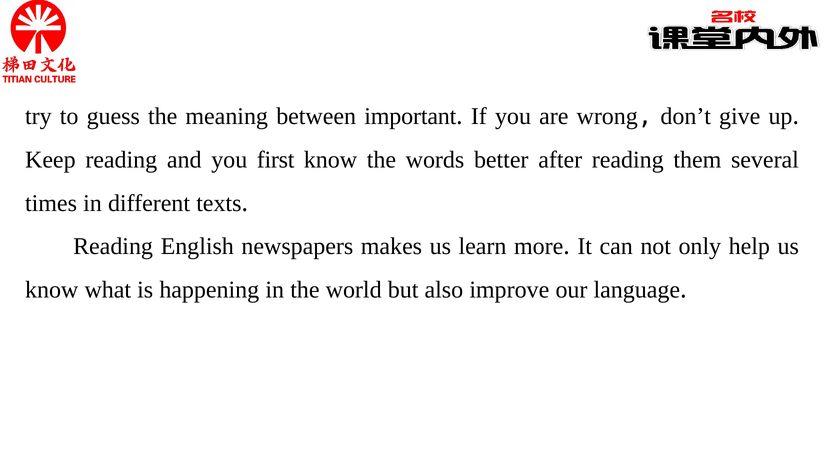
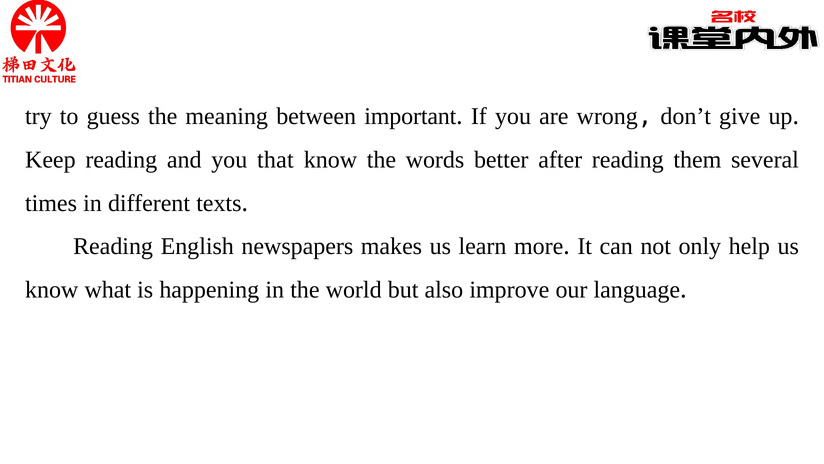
first: first -> that
